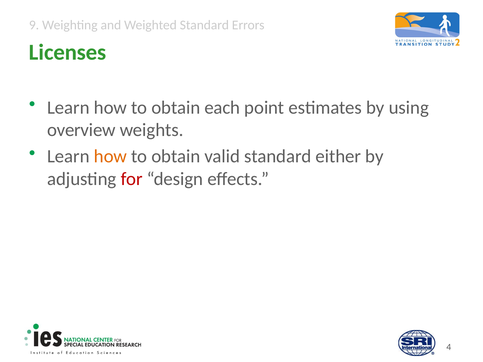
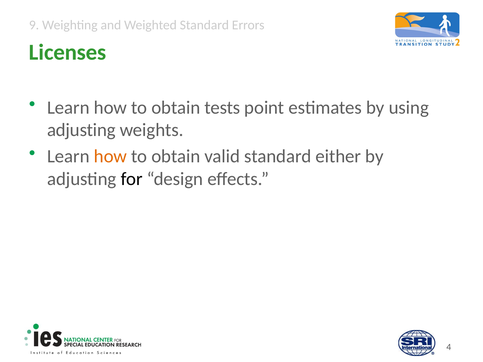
each: each -> tests
overview at (81, 130): overview -> adjusting
for colour: red -> black
